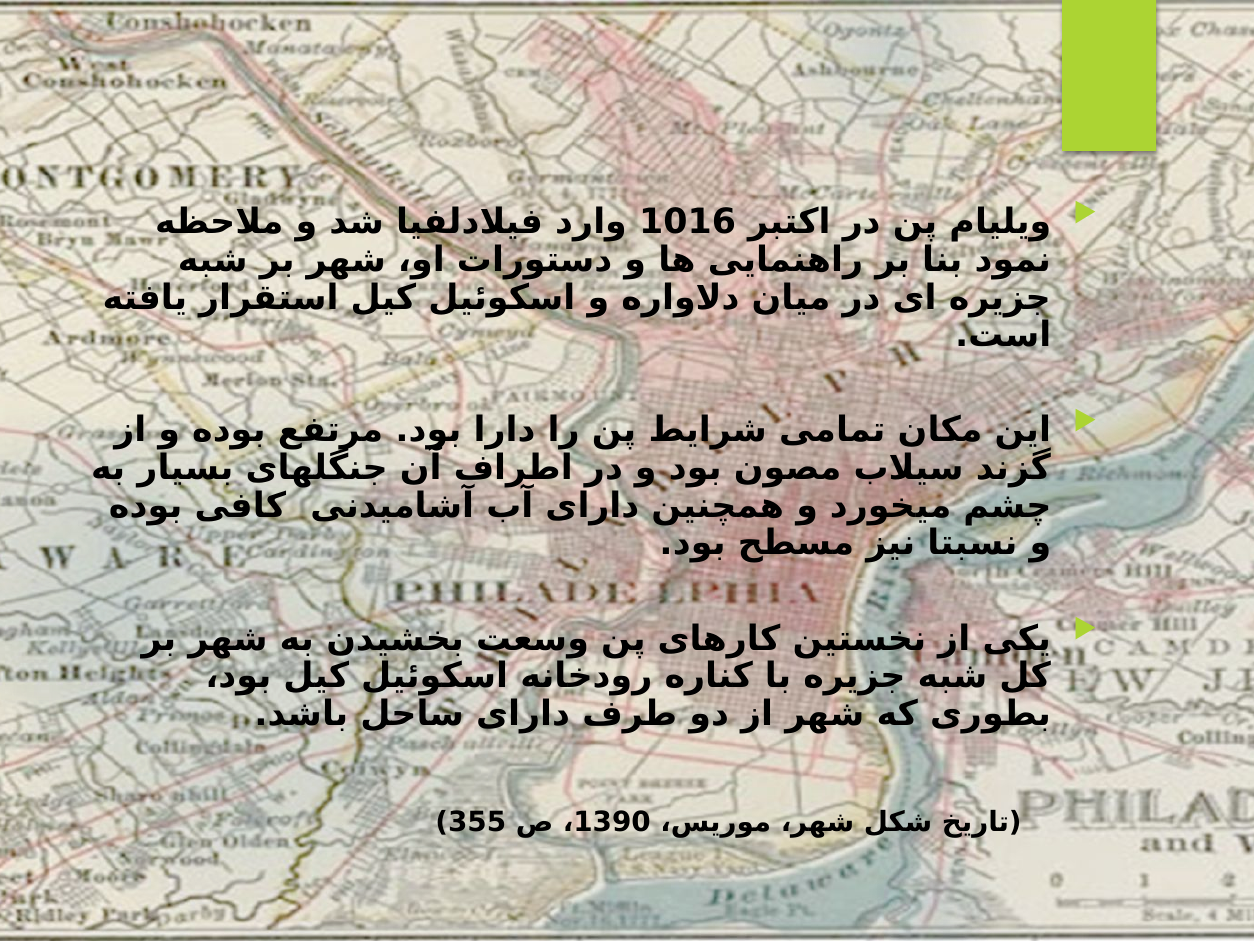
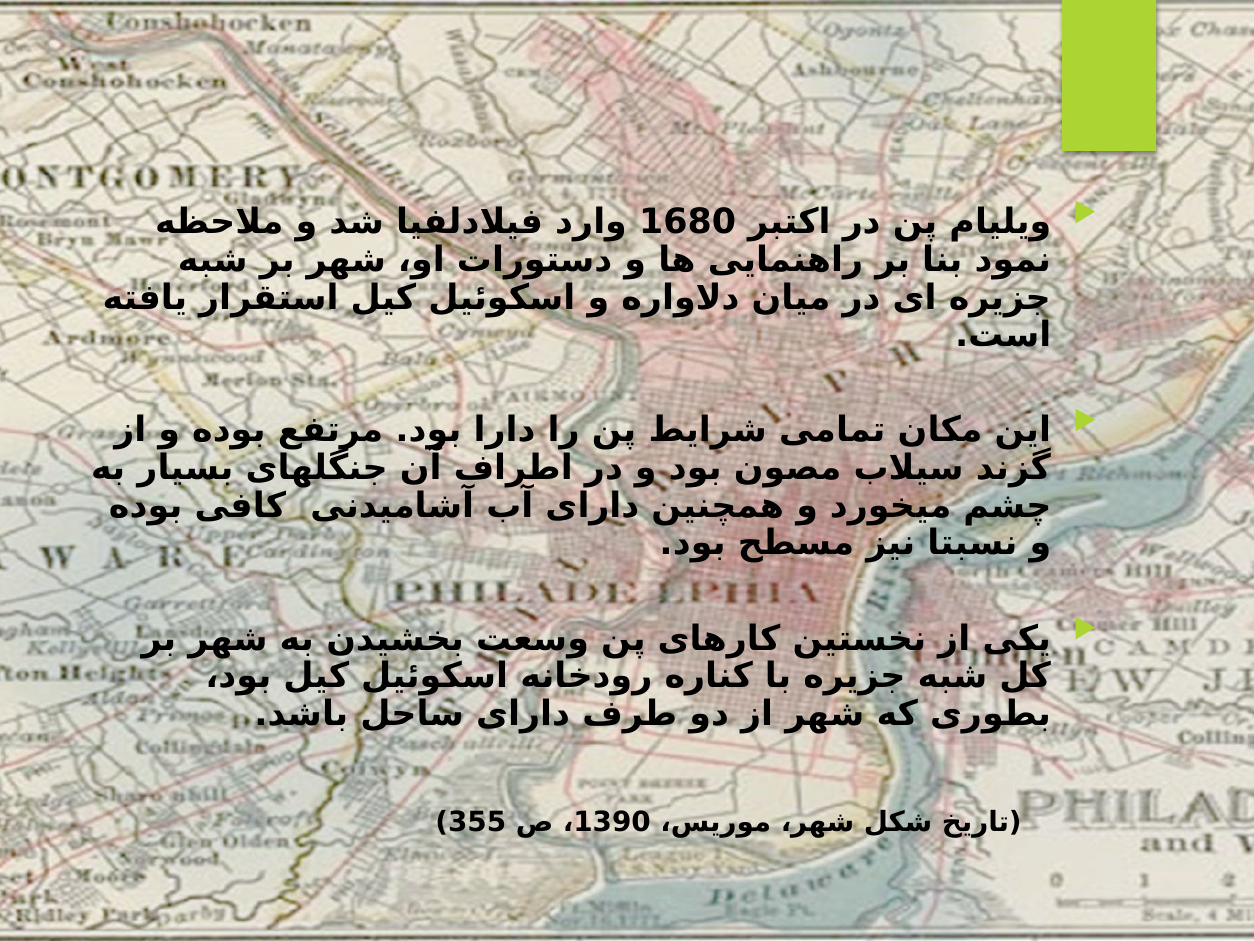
1016: 1016 -> 1680
